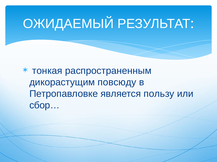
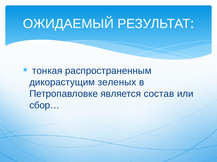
повсюду: повсюду -> зеленых
пользу: пользу -> состав
